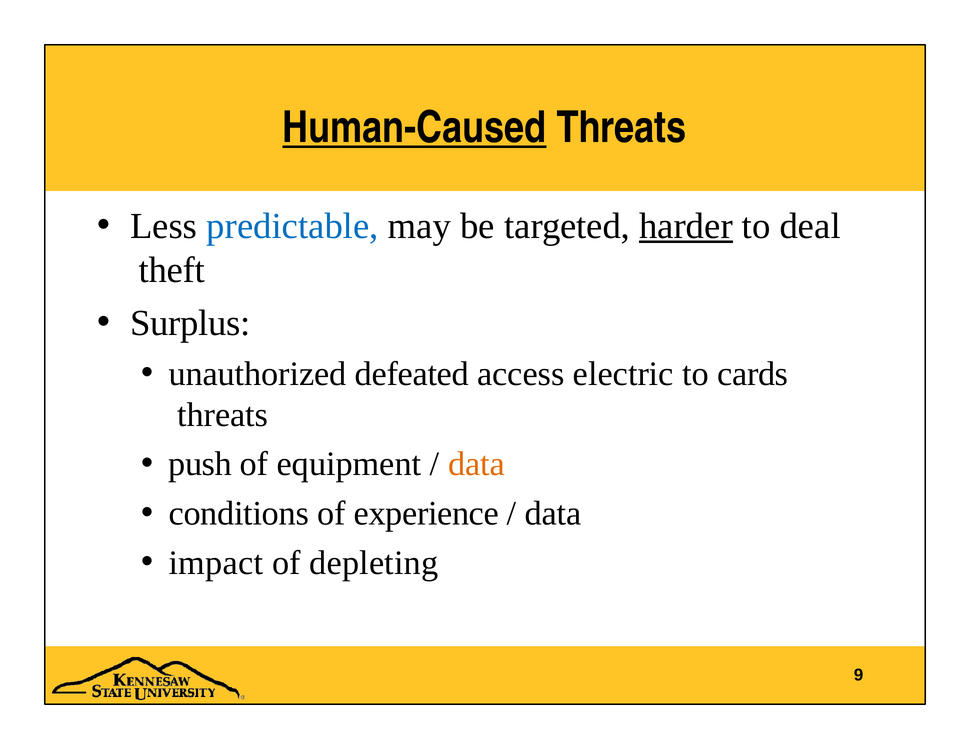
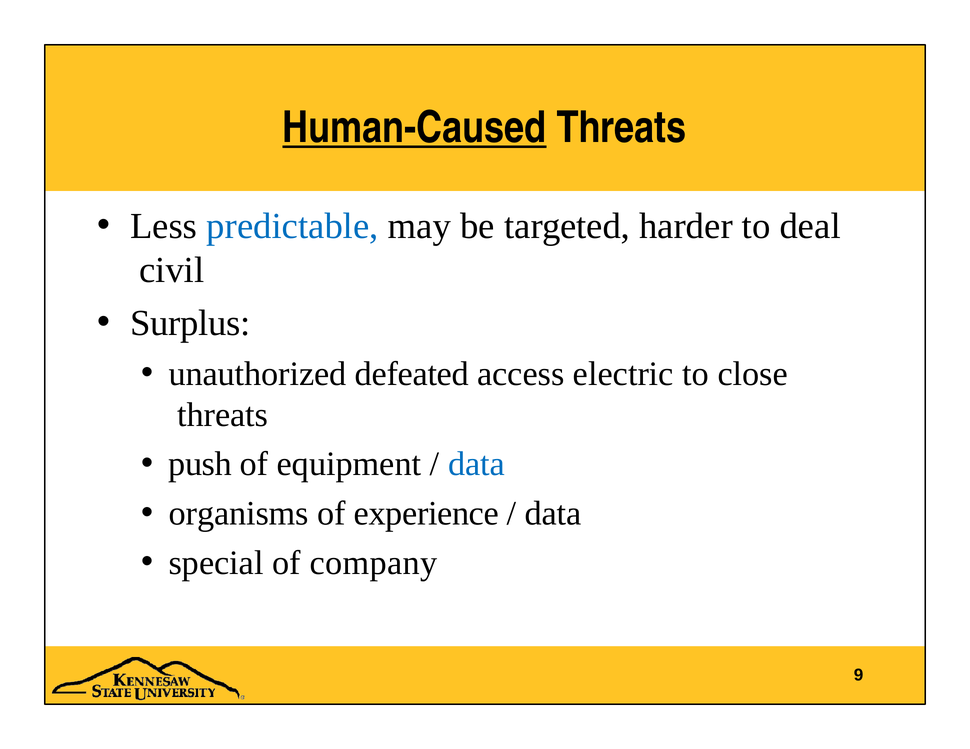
harder underline: present -> none
theft: theft -> civil
cards: cards -> close
data at (477, 465) colour: orange -> blue
conditions: conditions -> organisms
impact: impact -> special
depleting: depleting -> company
